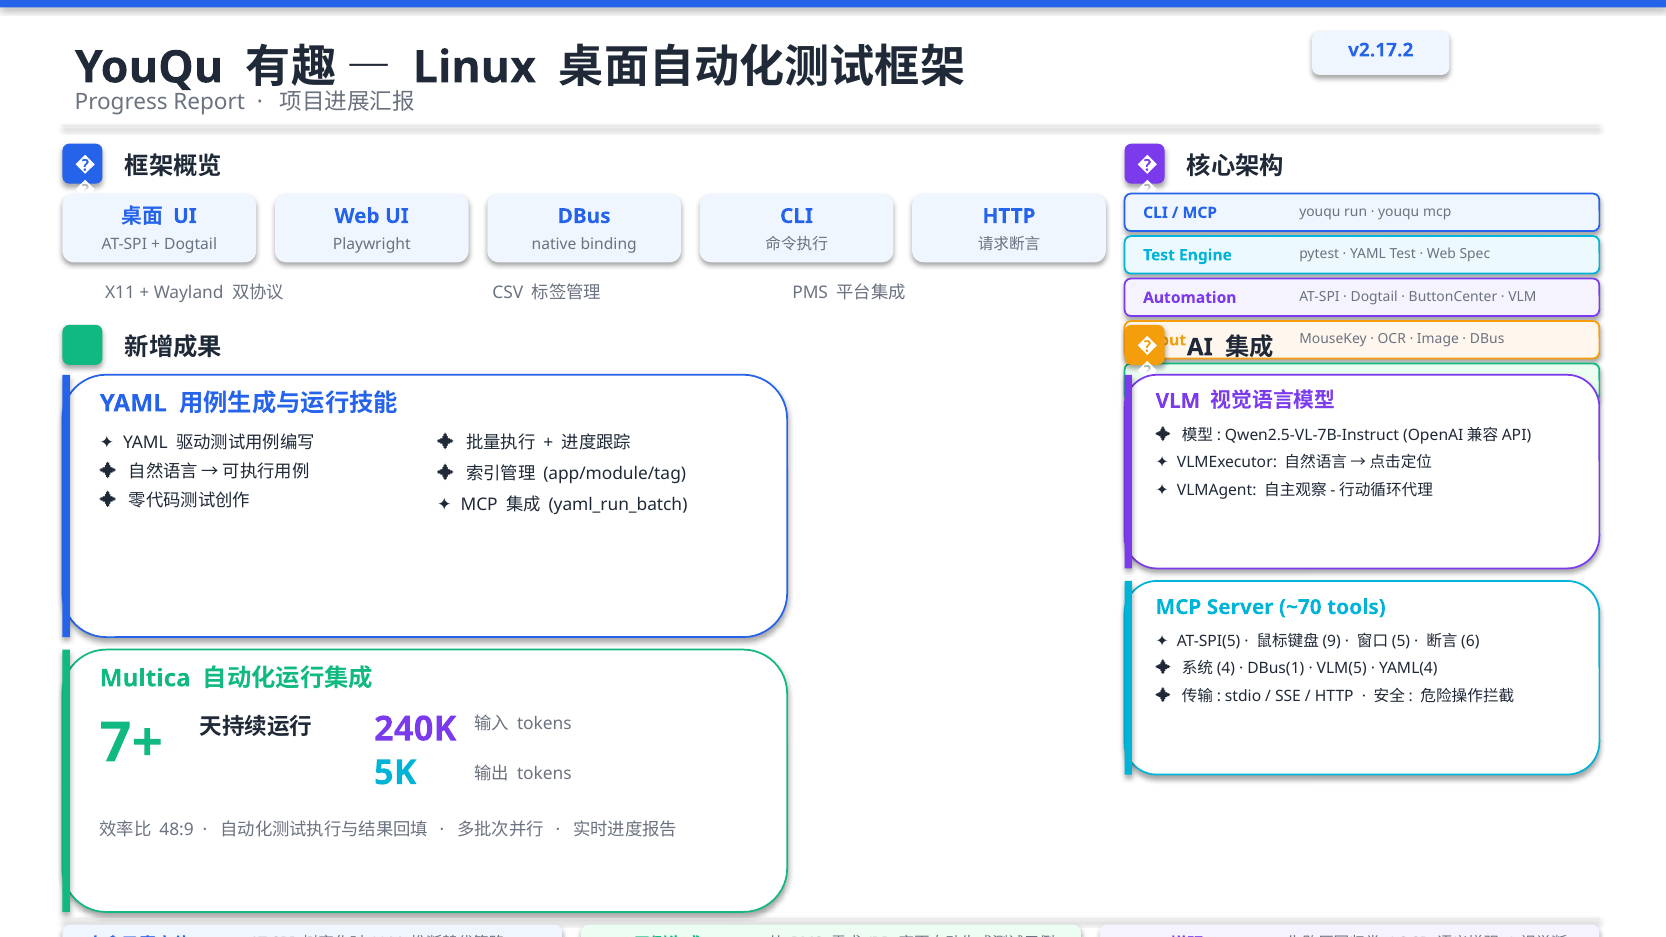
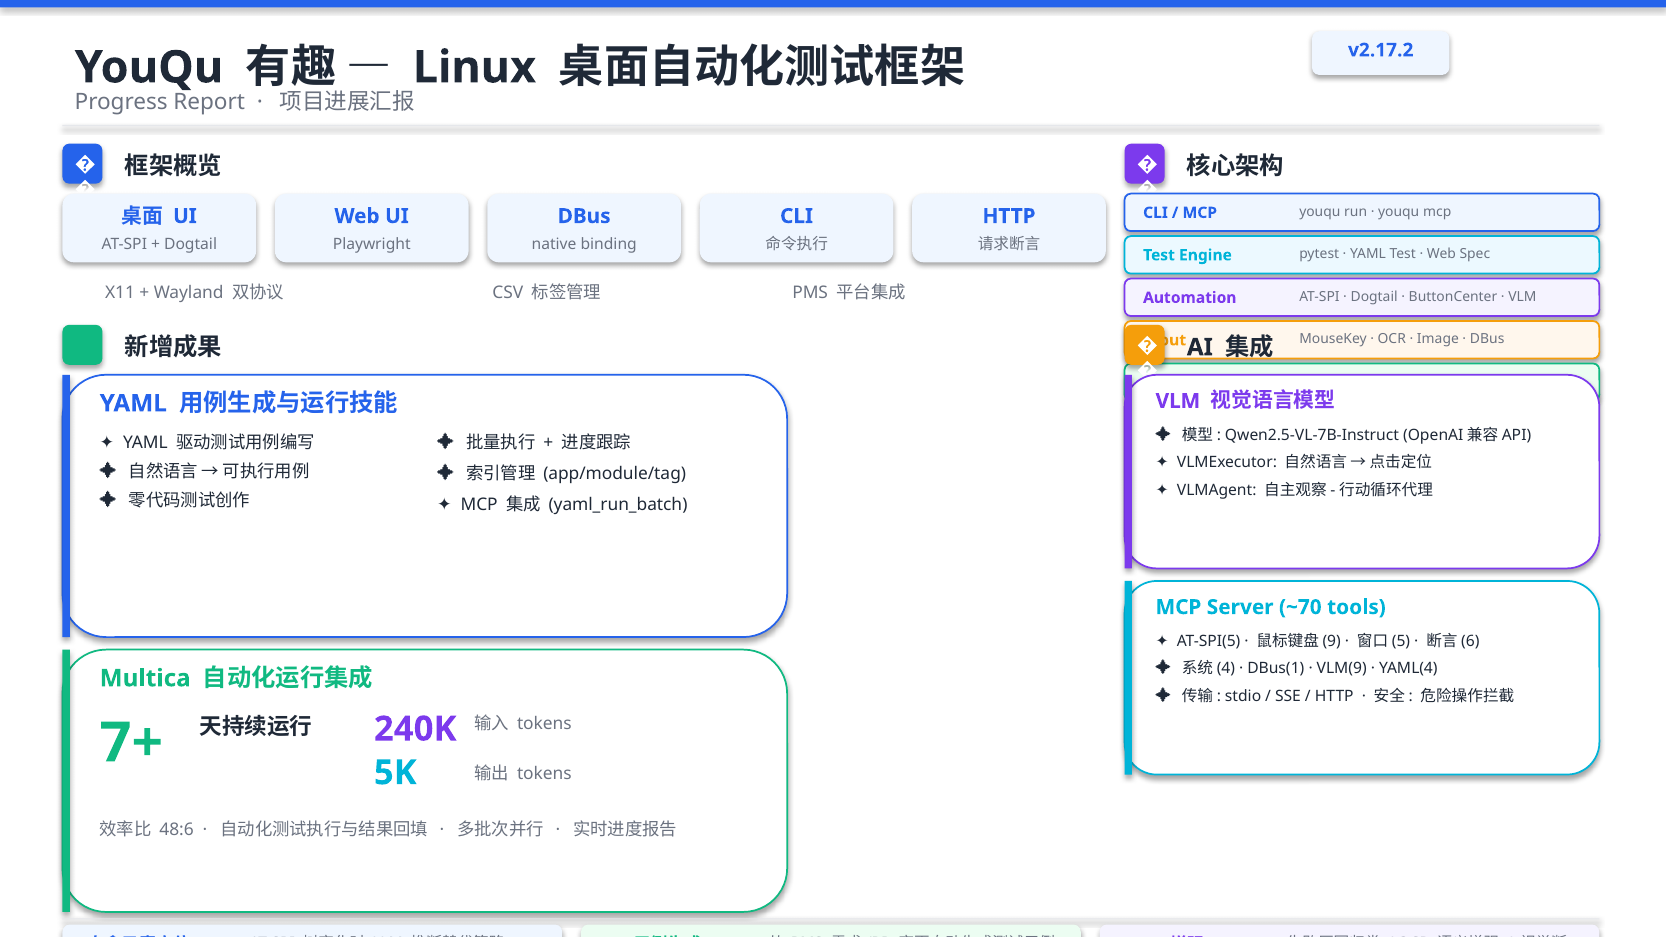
VLM(5: VLM(5 -> VLM(9
48:9: 48:9 -> 48:6
